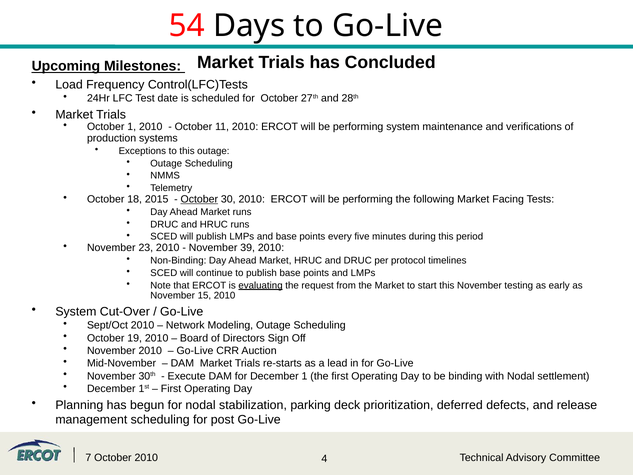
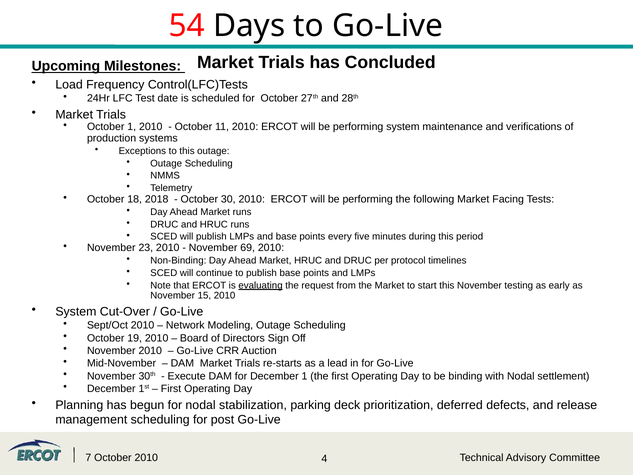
2015: 2015 -> 2018
October at (199, 199) underline: present -> none
39: 39 -> 69
